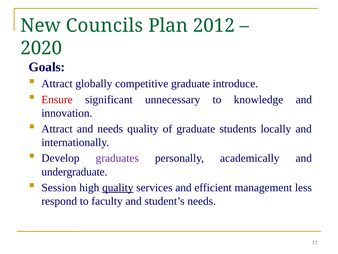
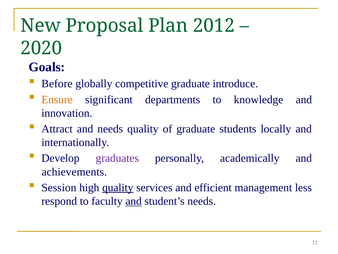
Councils: Councils -> Proposal
Attract at (57, 84): Attract -> Before
Ensure colour: red -> orange
unnecessary: unnecessary -> departments
undergraduate: undergraduate -> achievements
and at (134, 201) underline: none -> present
